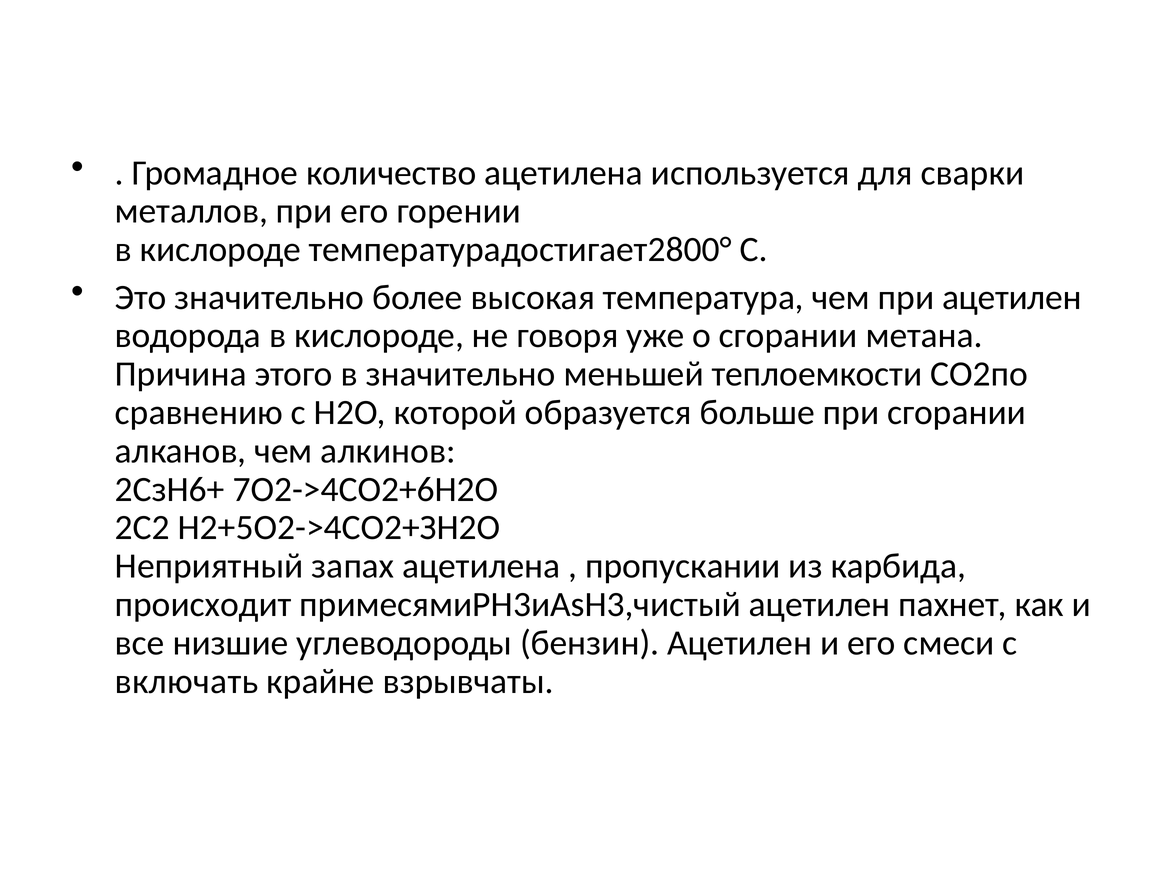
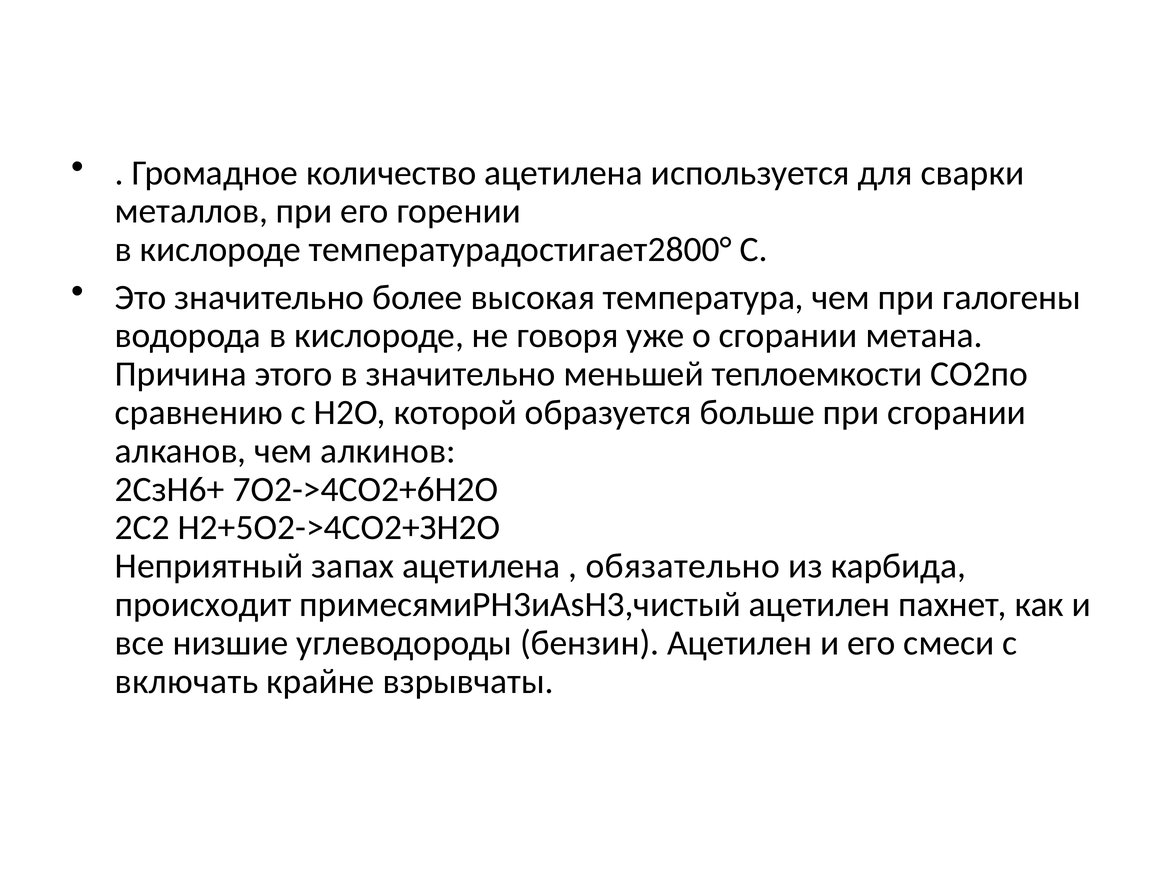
при ацетилен: ацетилен -> галогены
пропускании: пропускании -> обязательно
